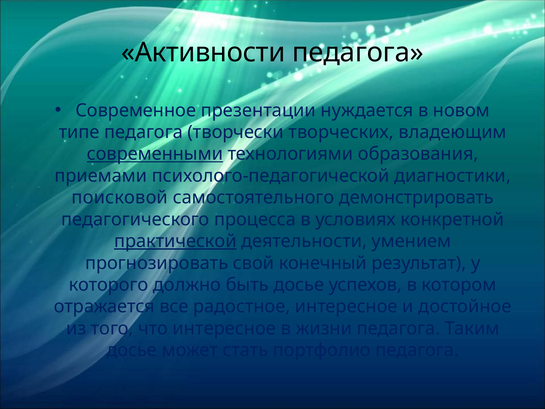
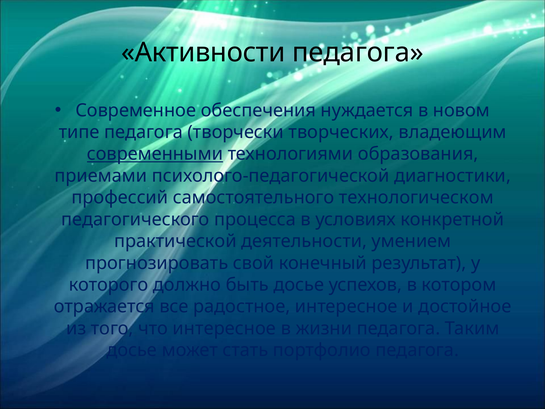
презентации: презентации -> обеспечения
поисковой: поисковой -> профессий
демонстрировать: демонстрировать -> технологическом
практической underline: present -> none
